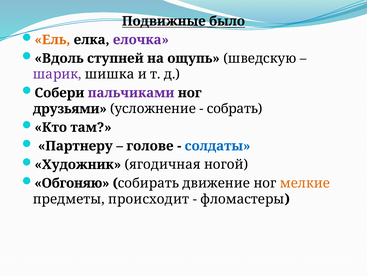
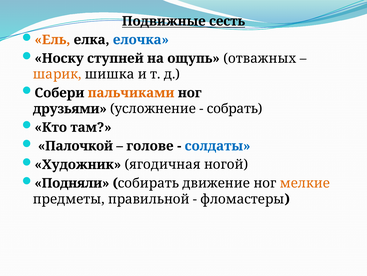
было: было -> сесть
елочка colour: purple -> blue
Вдоль: Вдоль -> Носку
шведскую: шведскую -> отважных
шарик colour: purple -> orange
пальчиками colour: purple -> orange
Партнеру: Партнеру -> Палочкой
Обгоняю: Обгоняю -> Подняли
происходит: происходит -> правильной
